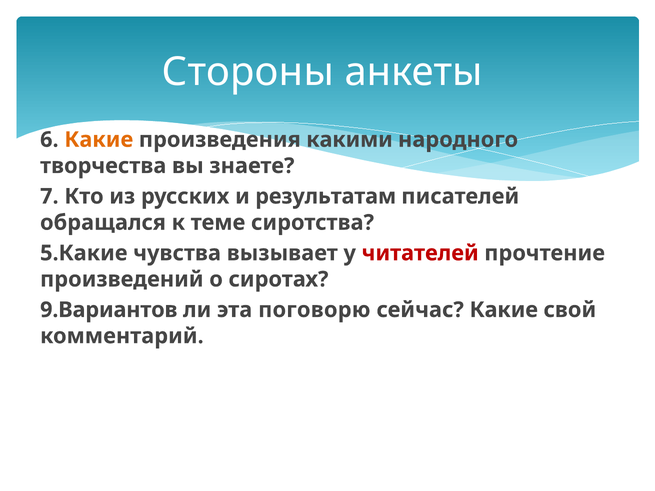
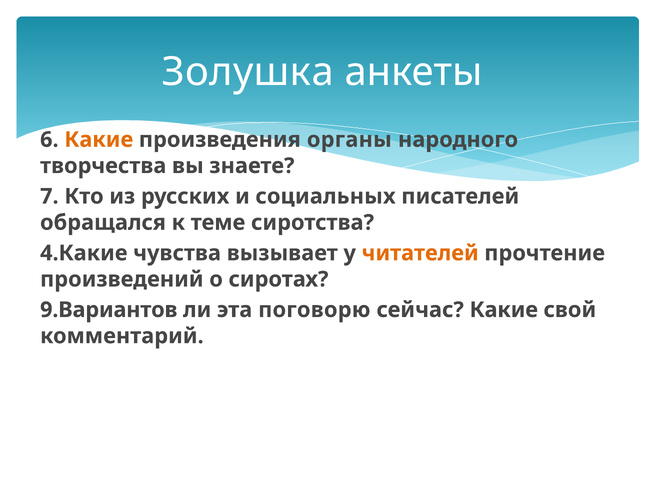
Стороны: Стороны -> Золушка
какими: какими -> органы
результатам: результатам -> социальных
5.Какие: 5.Какие -> 4.Какие
читателей colour: red -> orange
